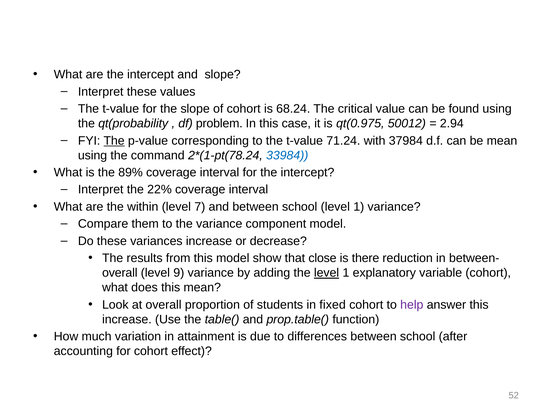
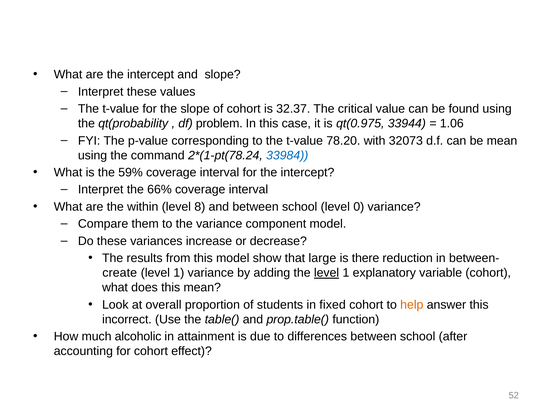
68.24: 68.24 -> 32.37
50012: 50012 -> 33944
2.94: 2.94 -> 1.06
The at (114, 141) underline: present -> none
71.24: 71.24 -> 78.20
37984: 37984 -> 32073
89%: 89% -> 59%
22%: 22% -> 66%
7: 7 -> 8
school level 1: 1 -> 0
close: close -> large
overall at (120, 273): overall -> create
9 at (179, 273): 9 -> 1
help colour: purple -> orange
increase at (127, 319): increase -> incorrect
variation: variation -> alcoholic
